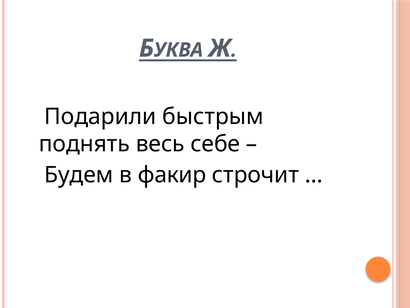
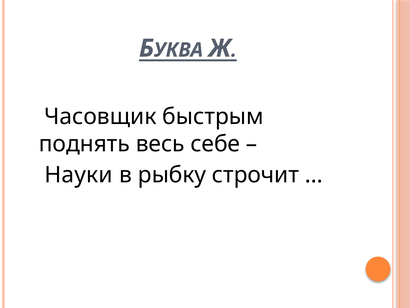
Подарили: Подарили -> Часовщик
Будем: Будем -> Науки
факир: факир -> рыбку
